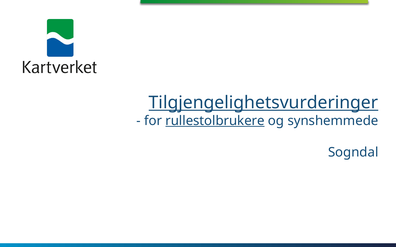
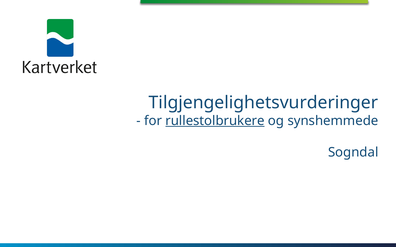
Tilgjengelighetsvurderinger underline: present -> none
